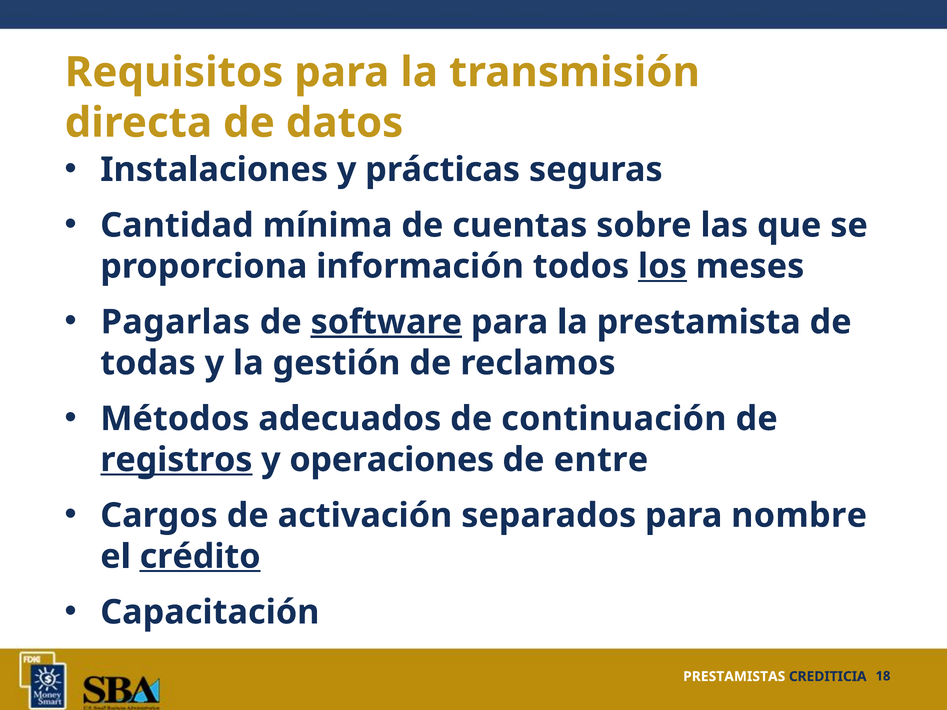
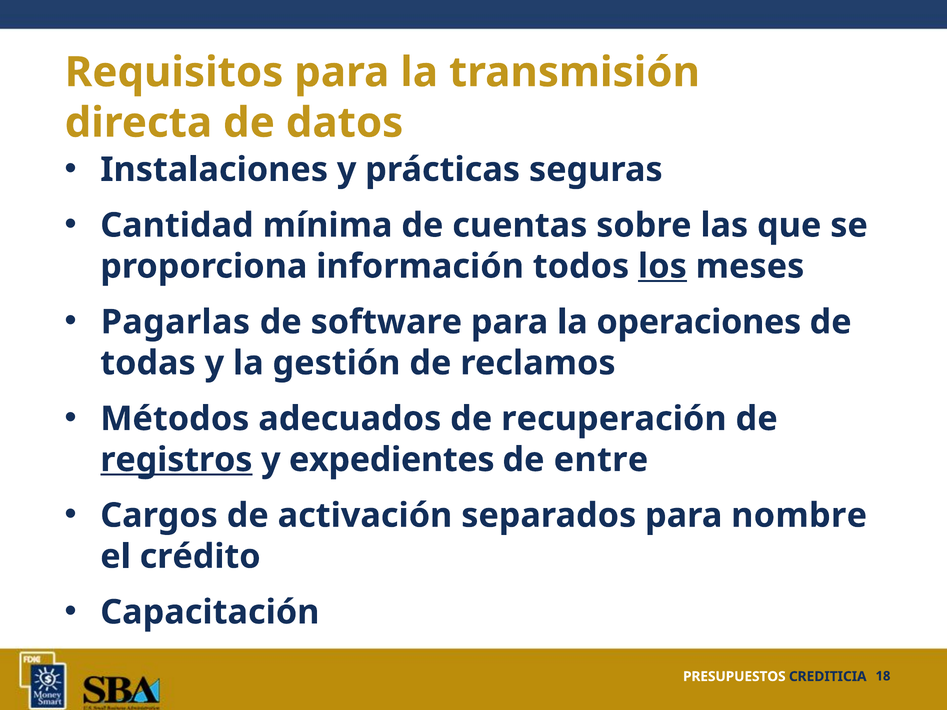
software underline: present -> none
prestamista: prestamista -> operaciones
continuación: continuación -> recuperación
operaciones: operaciones -> expedientes
crédito underline: present -> none
PRESTAMISTAS: PRESTAMISTAS -> PRESUPUESTOS
